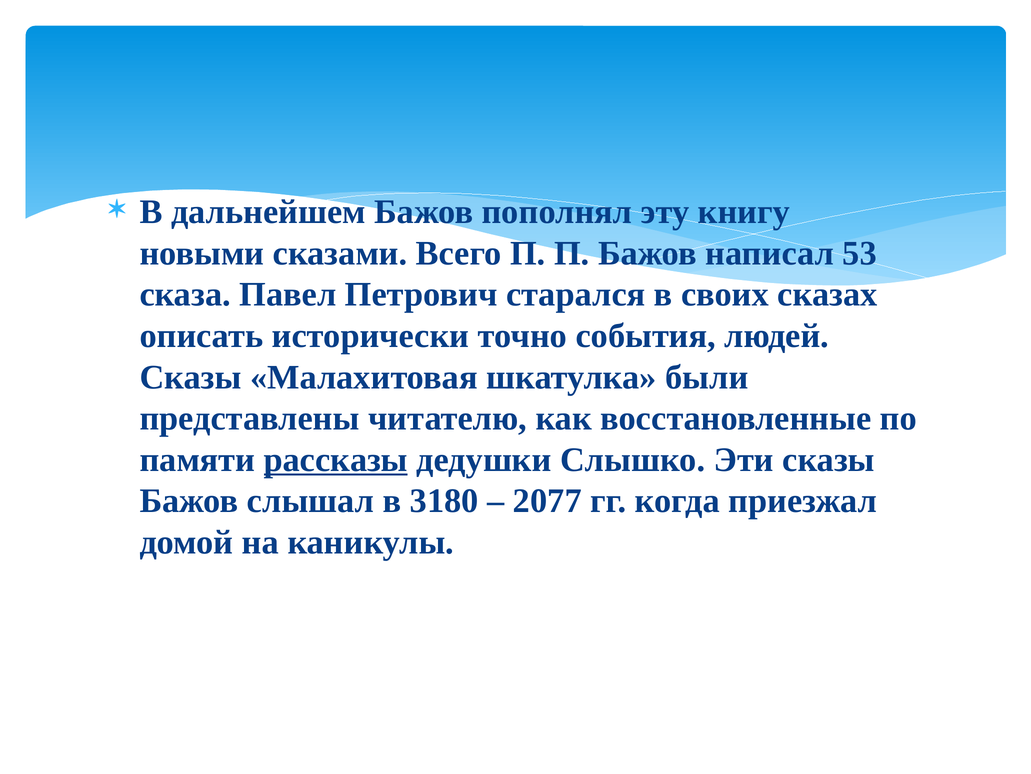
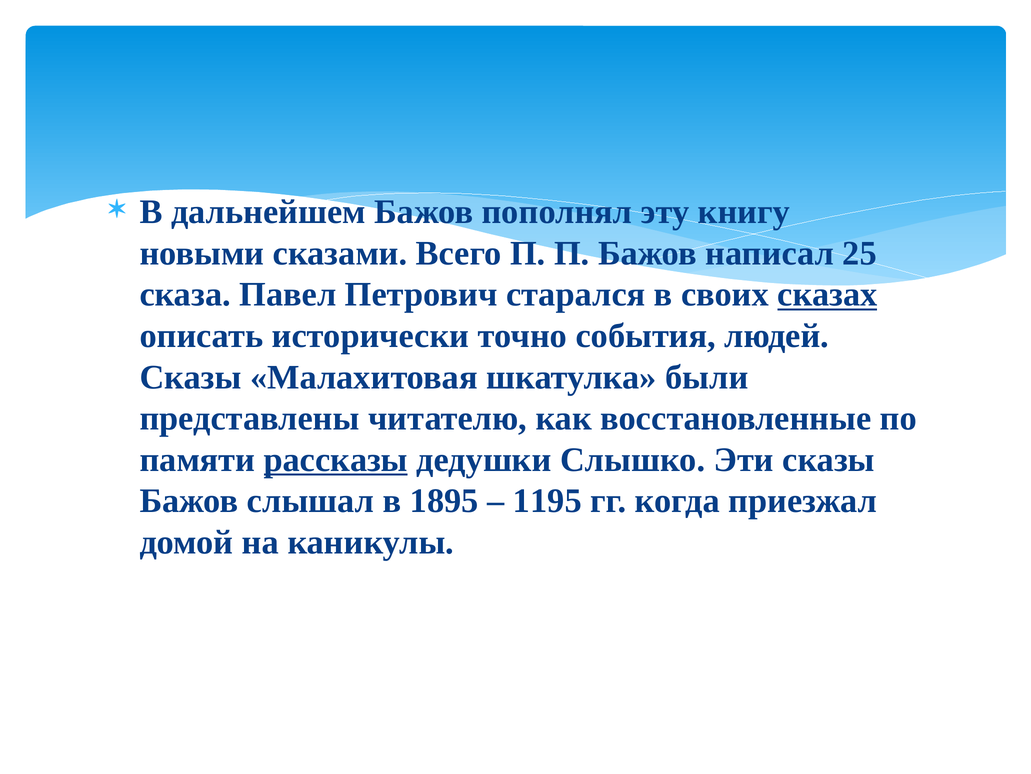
53: 53 -> 25
сказах underline: none -> present
3180: 3180 -> 1895
2077: 2077 -> 1195
